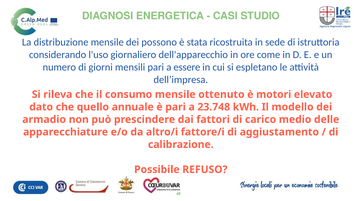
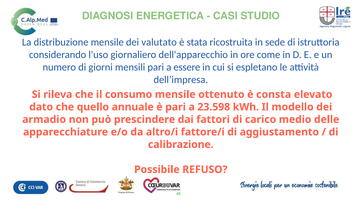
possono: possono -> valutato
motori: motori -> consta
23.748: 23.748 -> 23.598
